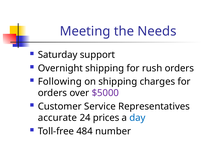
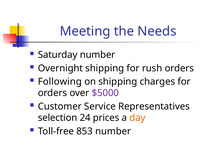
Saturday support: support -> number
accurate: accurate -> selection
day colour: blue -> orange
484: 484 -> 853
